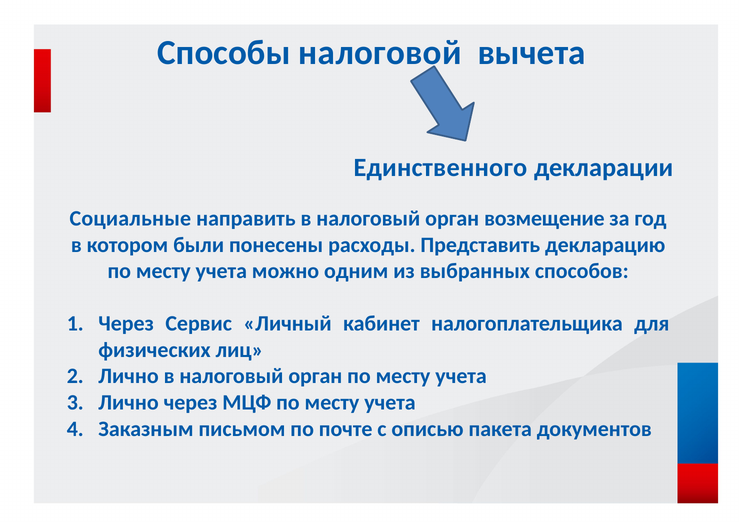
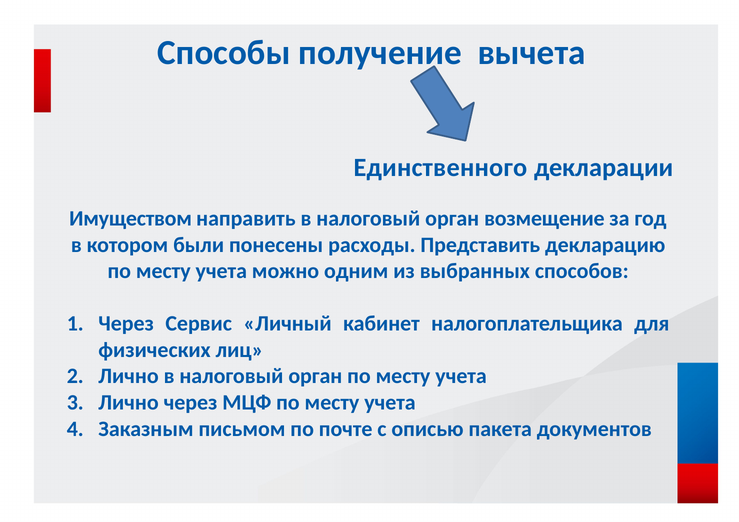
налоговой: налоговой -> получение
Социальные: Социальные -> Имуществом
